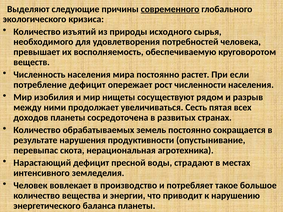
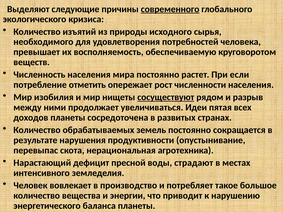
потребление дефицит: дефицит -> отметить
сосуществуют underline: none -> present
Сесть: Сесть -> Идеи
